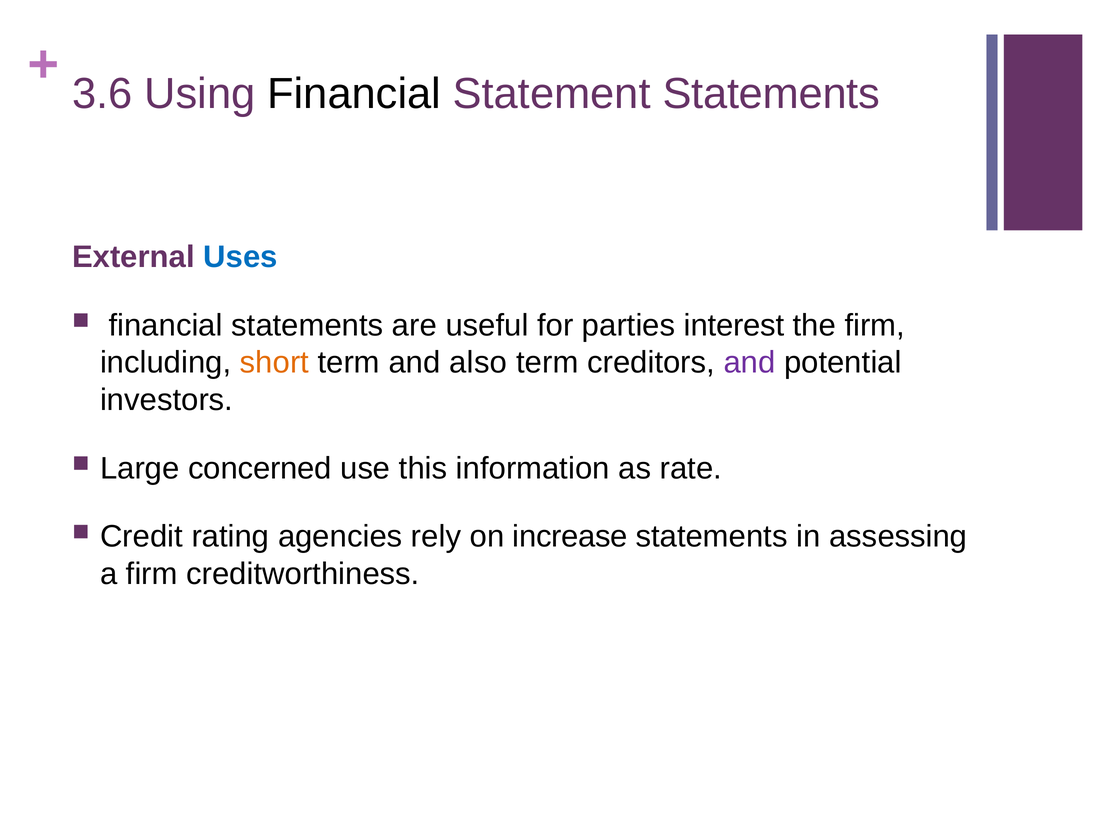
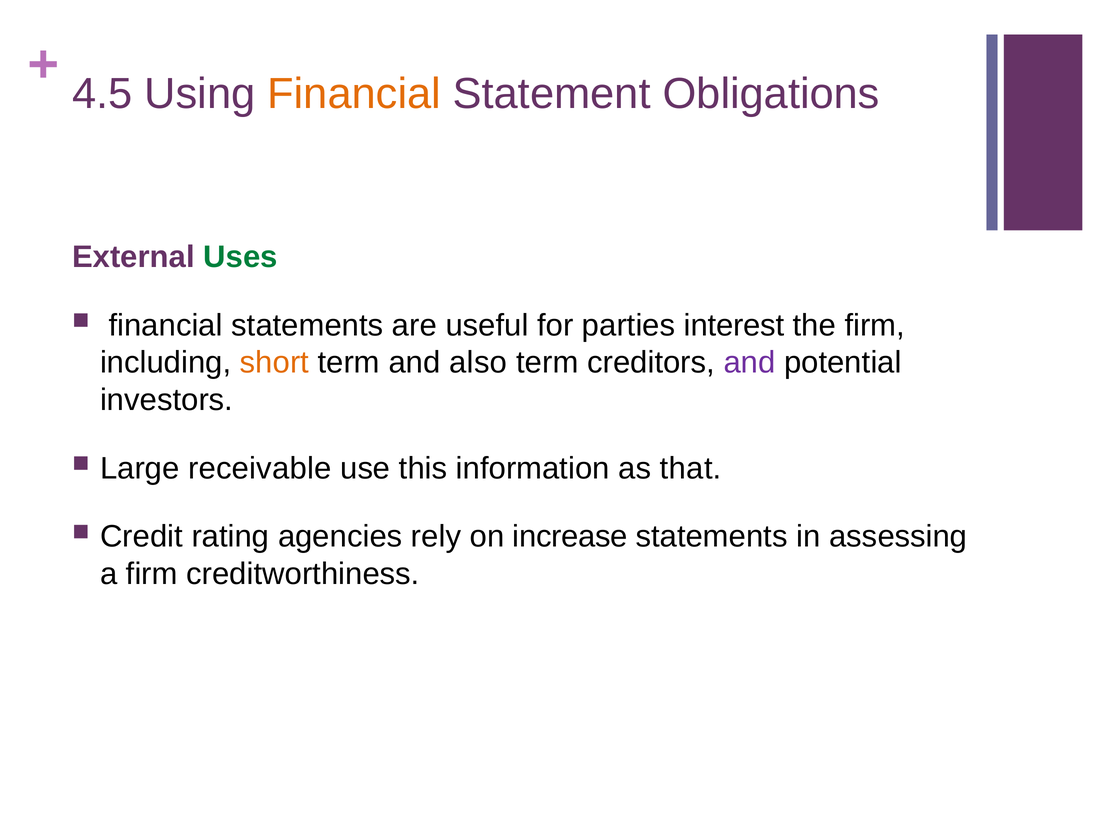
3.6: 3.6 -> 4.5
Financial at (354, 94) colour: black -> orange
Statement Statements: Statements -> Obligations
Uses colour: blue -> green
concerned: concerned -> receivable
rate: rate -> that
